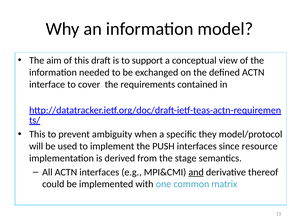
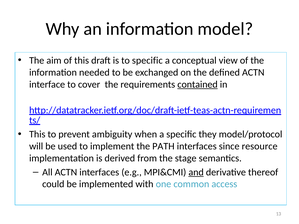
to support: support -> specific
contained underline: none -> present
PUSH: PUSH -> PATH
matrix: matrix -> access
